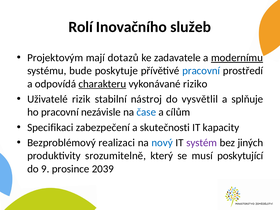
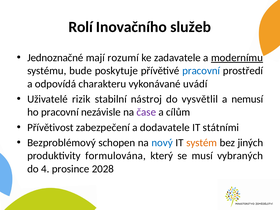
Projektovým: Projektovým -> Jednoznačné
dotazů: dotazů -> rozumí
charakteru underline: present -> none
riziko: riziko -> uvádí
splňuje: splňuje -> nemusí
čase colour: blue -> purple
Specifikaci: Specifikaci -> Přívětivost
skutečnosti: skutečnosti -> dodavatele
kapacity: kapacity -> státními
realizaci: realizaci -> schopen
systém colour: purple -> orange
srozumitelně: srozumitelně -> formulována
poskytující: poskytující -> vybraných
9: 9 -> 4
2039: 2039 -> 2028
